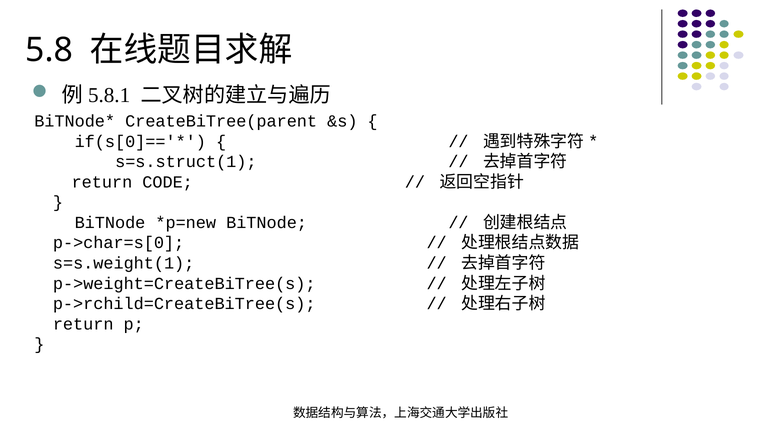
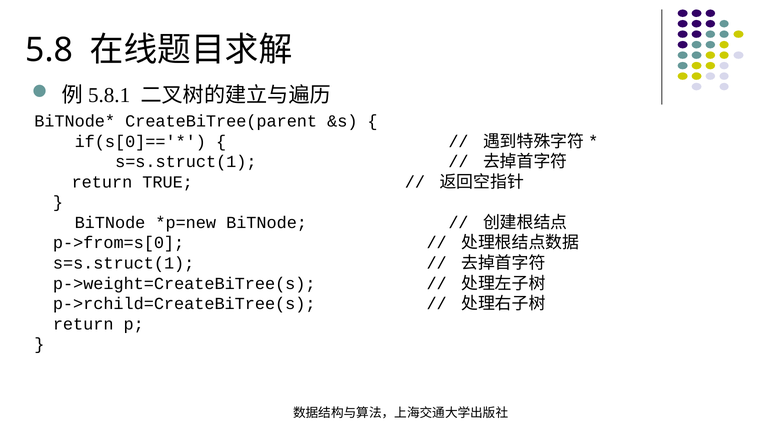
CODE: CODE -> TRUE
p->char=s[0: p->char=s[0 -> p->from=s[0
s=s.weight(1 at (124, 263): s=s.weight(1 -> s=s.struct(1
